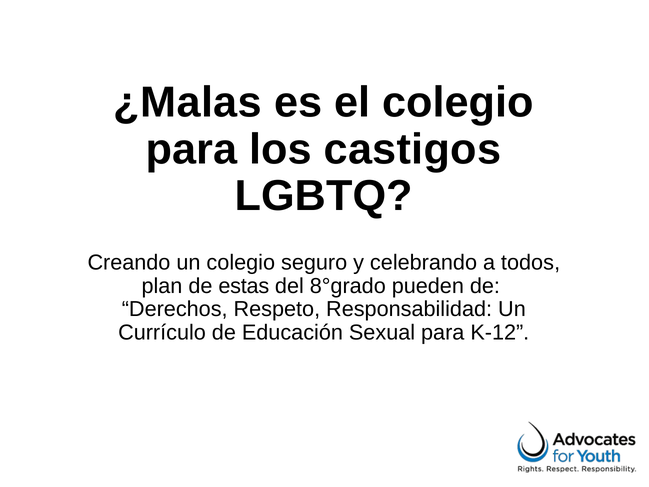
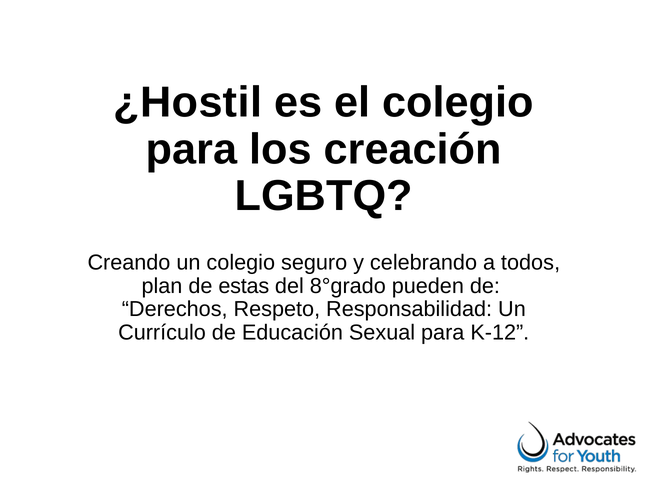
¿Malas: ¿Malas -> ¿Hostil
castigos: castigos -> creación
